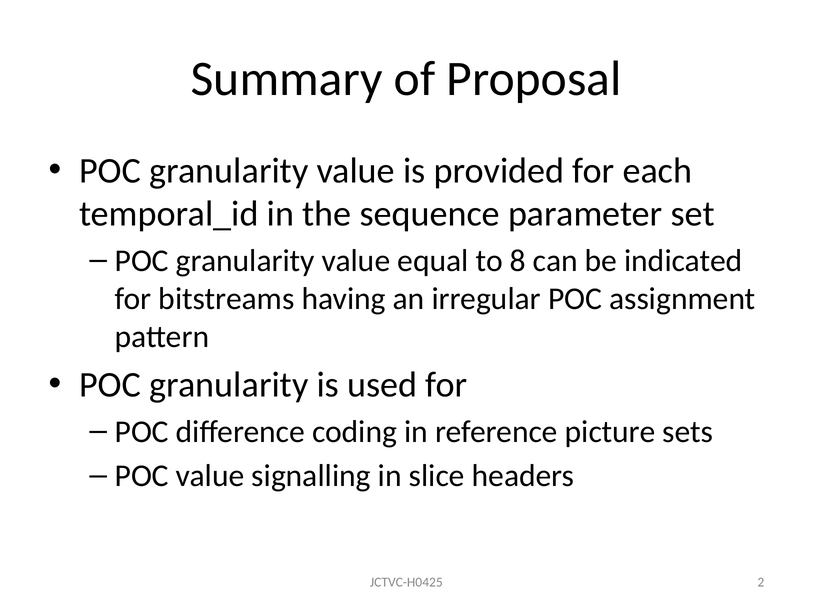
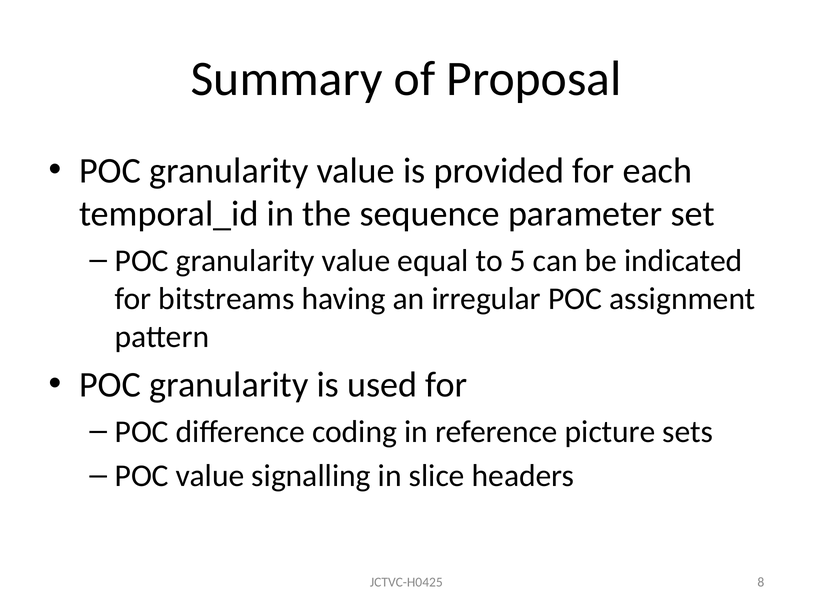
8: 8 -> 5
2: 2 -> 8
